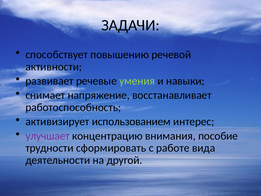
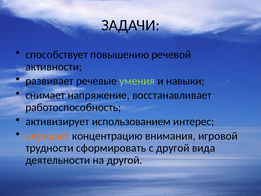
улучшает colour: purple -> orange
пособие: пособие -> игровой
с работе: работе -> другой
